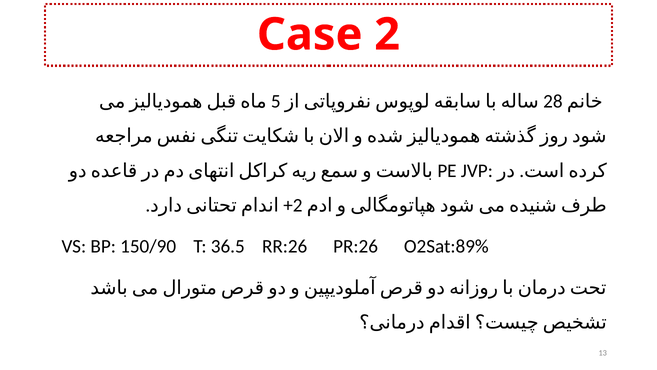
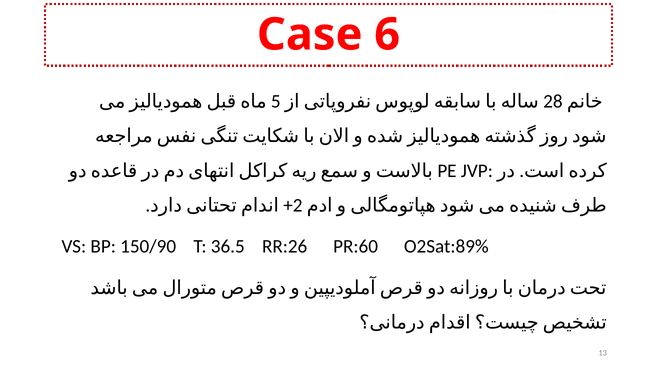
Case 2: 2 -> 6
PR:26: PR:26 -> PR:60
